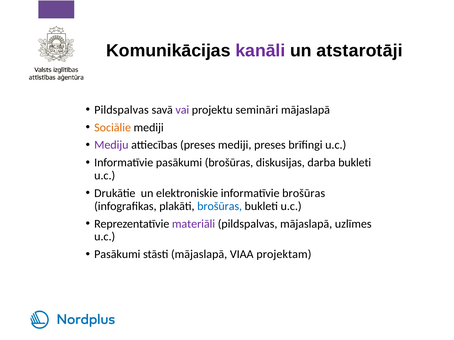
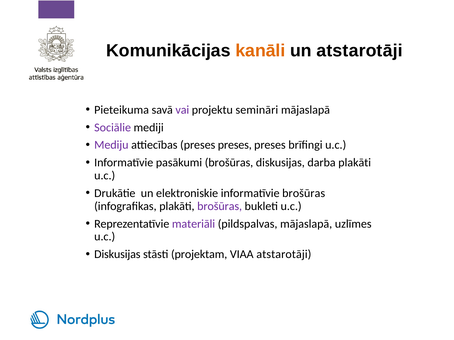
kanāli colour: purple -> orange
Pildspalvas at (122, 110): Pildspalvas -> Pieteikuma
Sociālie colour: orange -> purple
attiecības preses mediji: mediji -> preses
darba bukleti: bukleti -> plakāti
brošūras at (220, 206) colour: blue -> purple
Pasākumi at (117, 255): Pasākumi -> Diskusijas
stāsti mājaslapā: mājaslapā -> projektam
VIAA projektam: projektam -> atstarotāji
